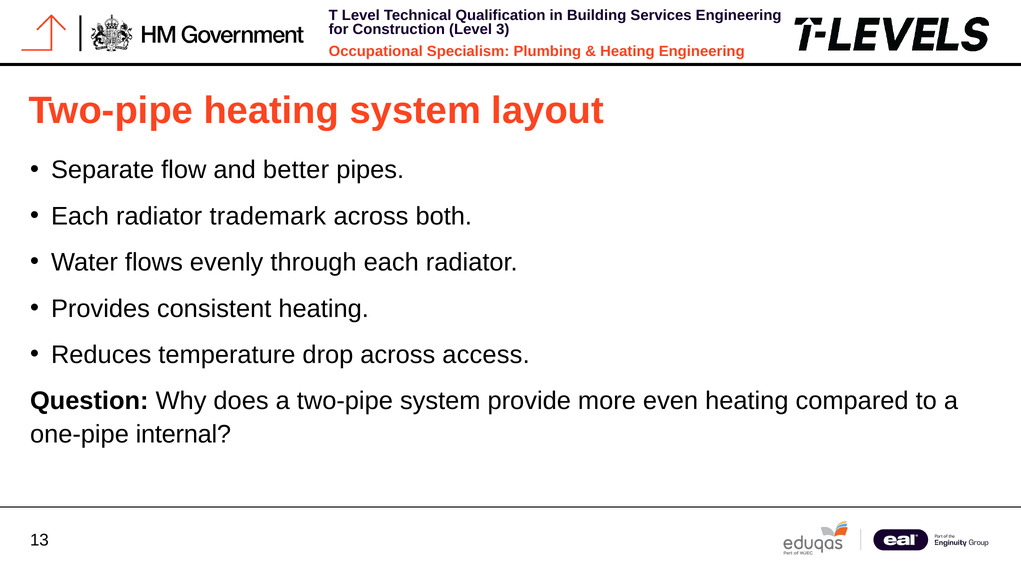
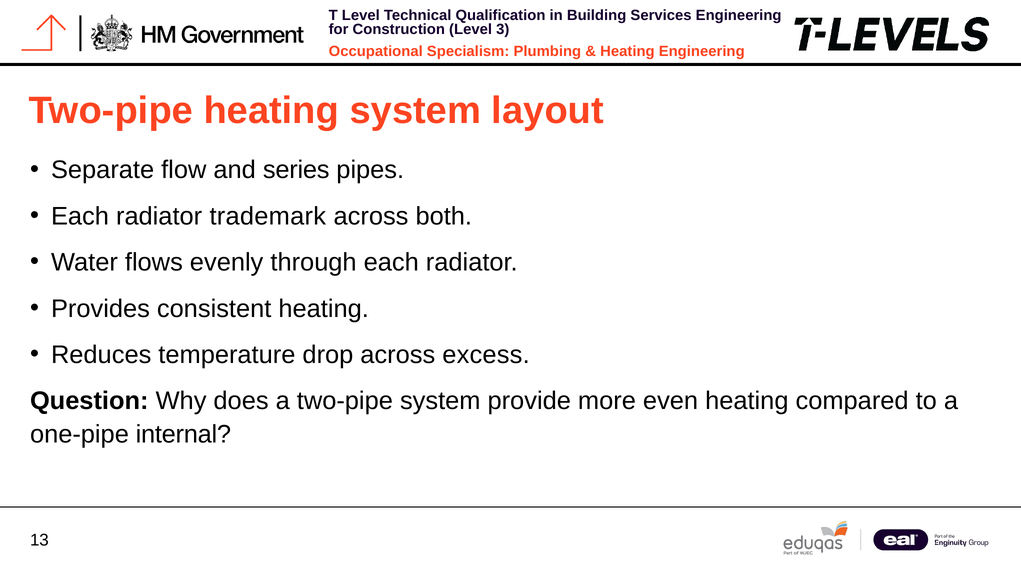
better: better -> series
access: access -> excess
